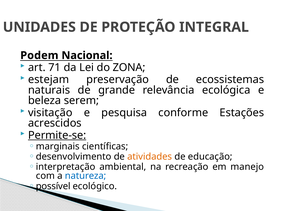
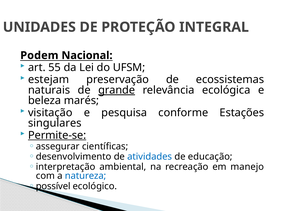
71: 71 -> 55
ZONA: ZONA -> UFSM
grande underline: none -> present
serem: serem -> marés
acrescidos: acrescidos -> singulares
marginais: marginais -> assegurar
atividades colour: orange -> blue
